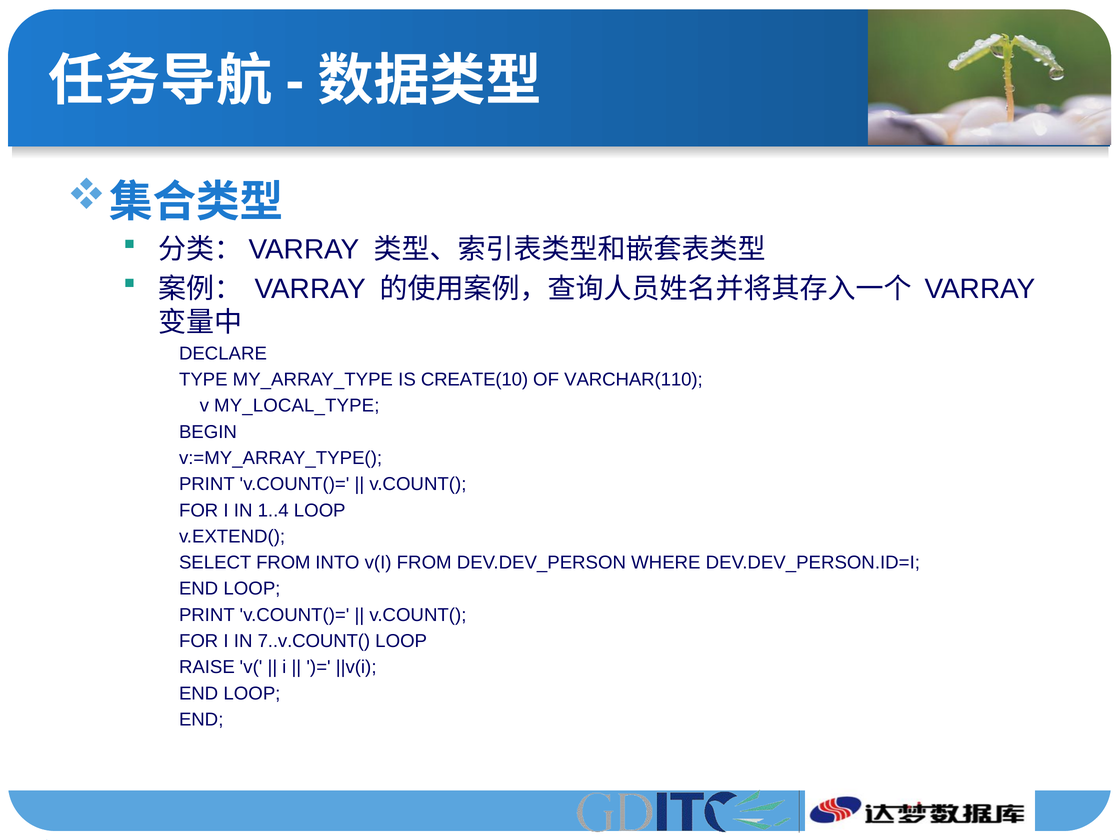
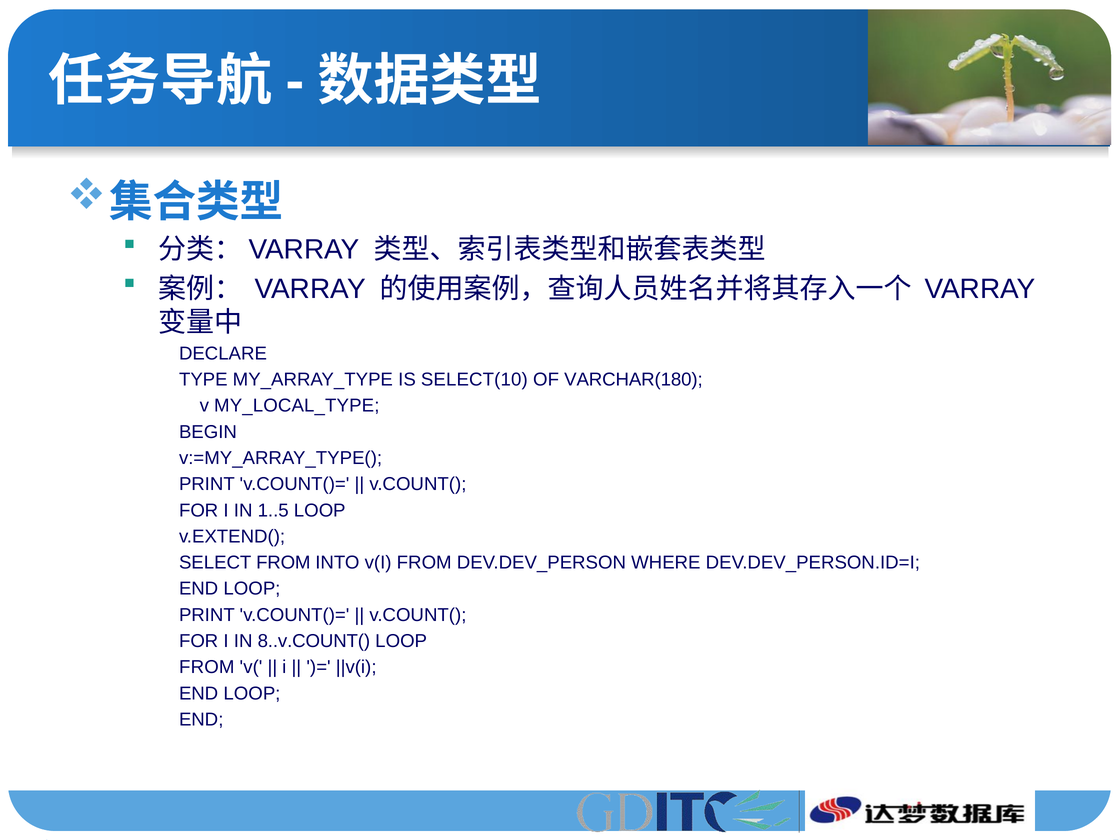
CREATE(10: CREATE(10 -> SELECT(10
VARCHAR(110: VARCHAR(110 -> VARCHAR(180
1..4: 1..4 -> 1..5
7..v.COUNT(: 7..v.COUNT( -> 8..v.COUNT(
RAISE at (207, 667): RAISE -> FROM
